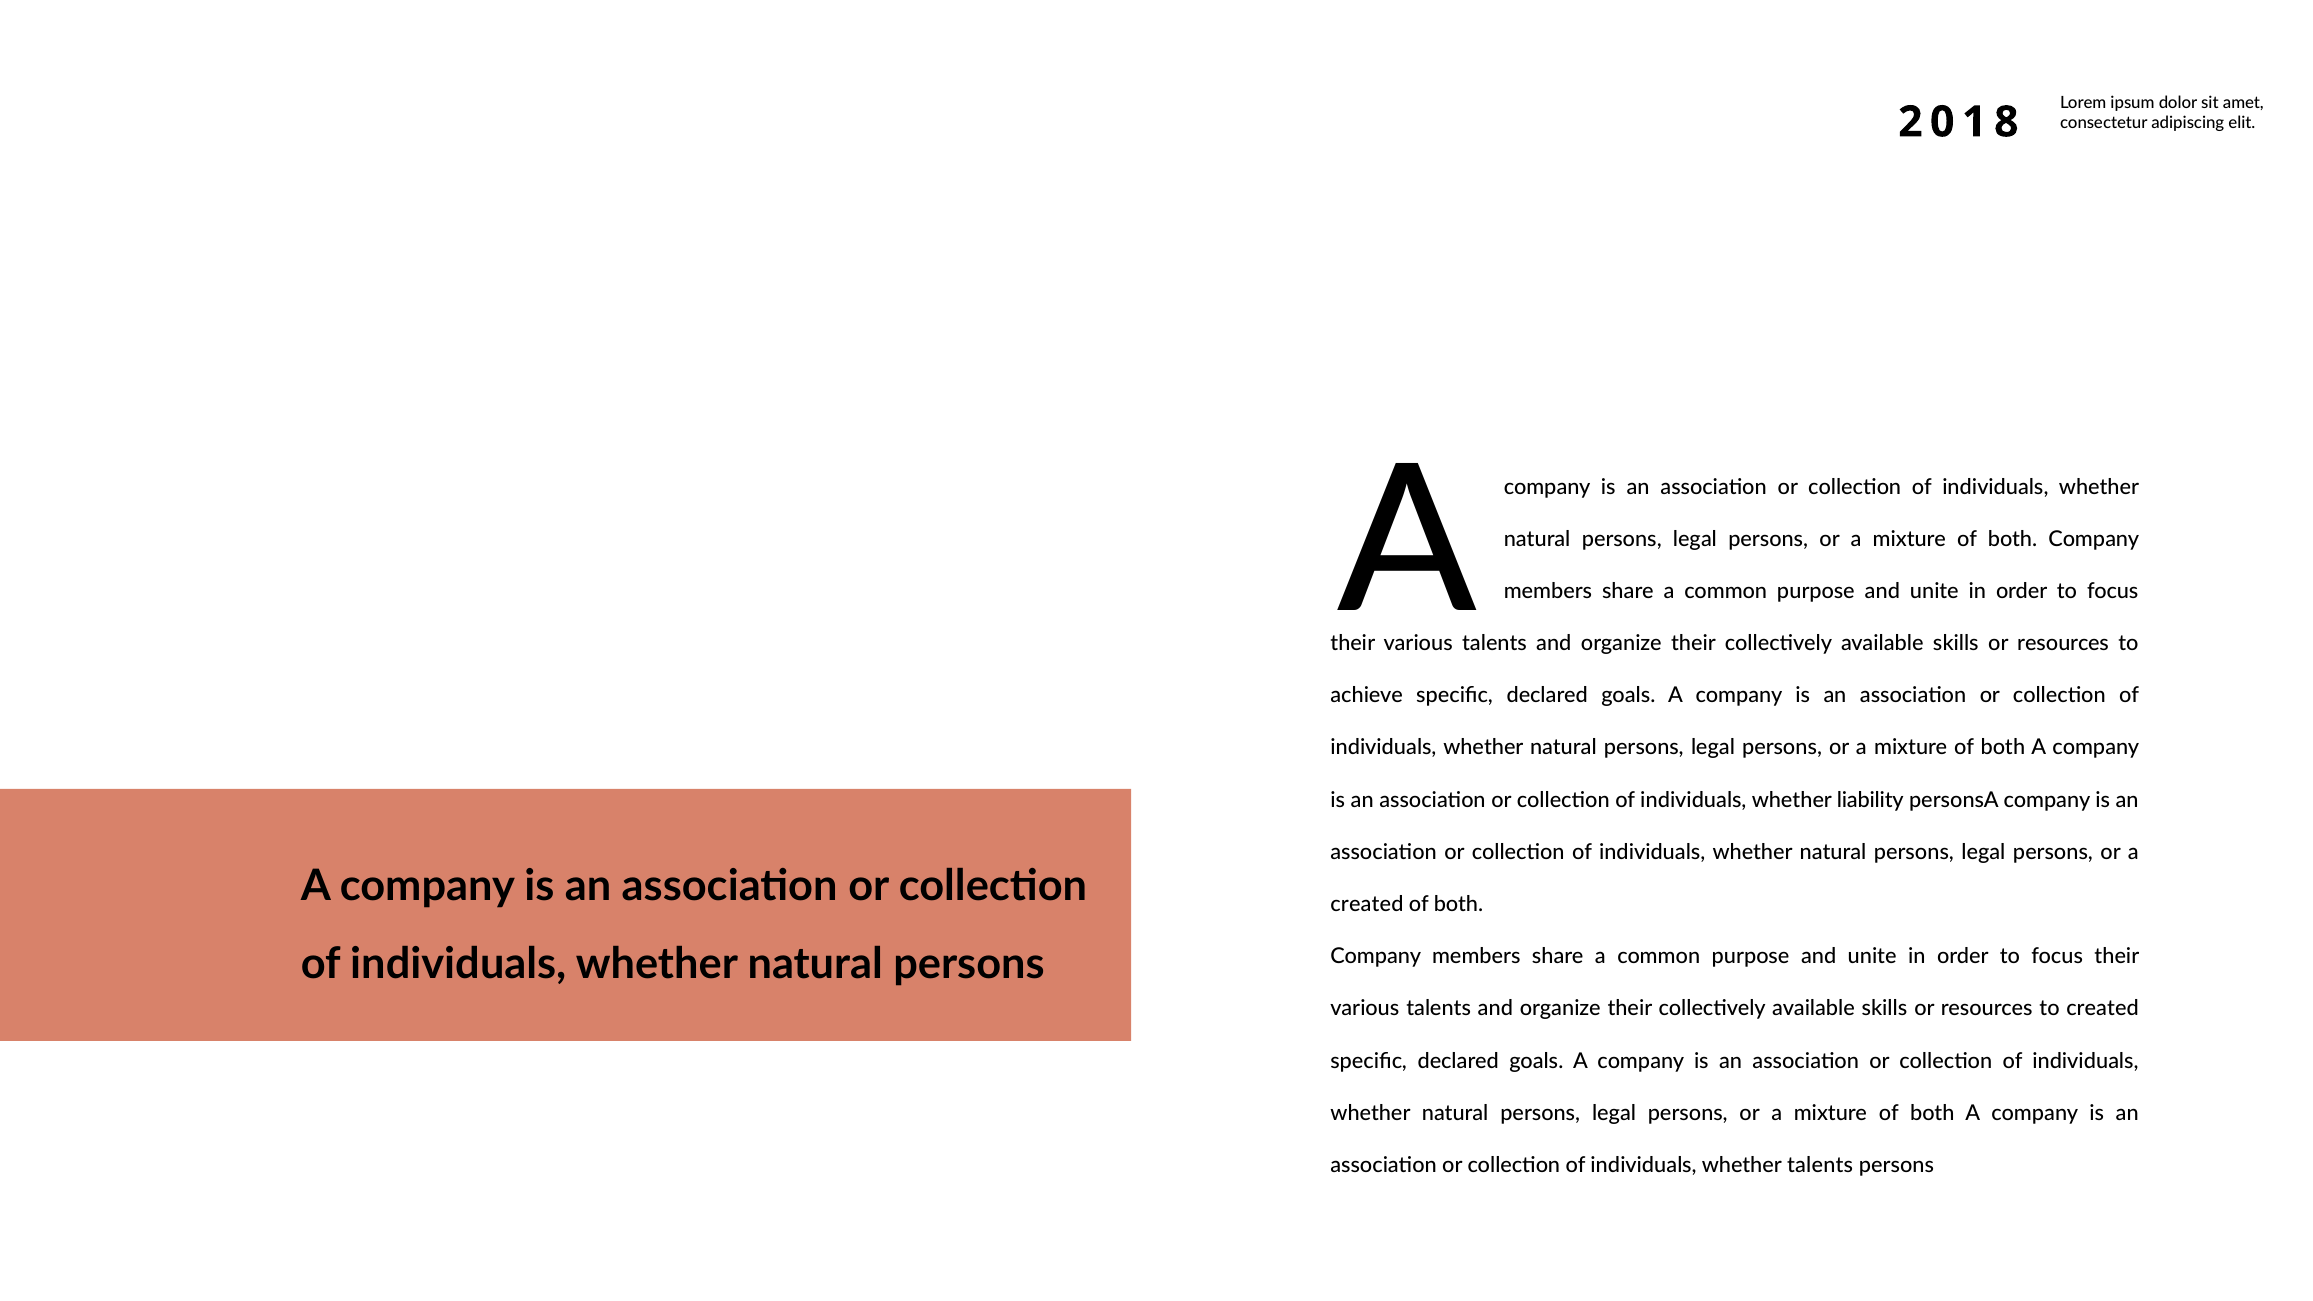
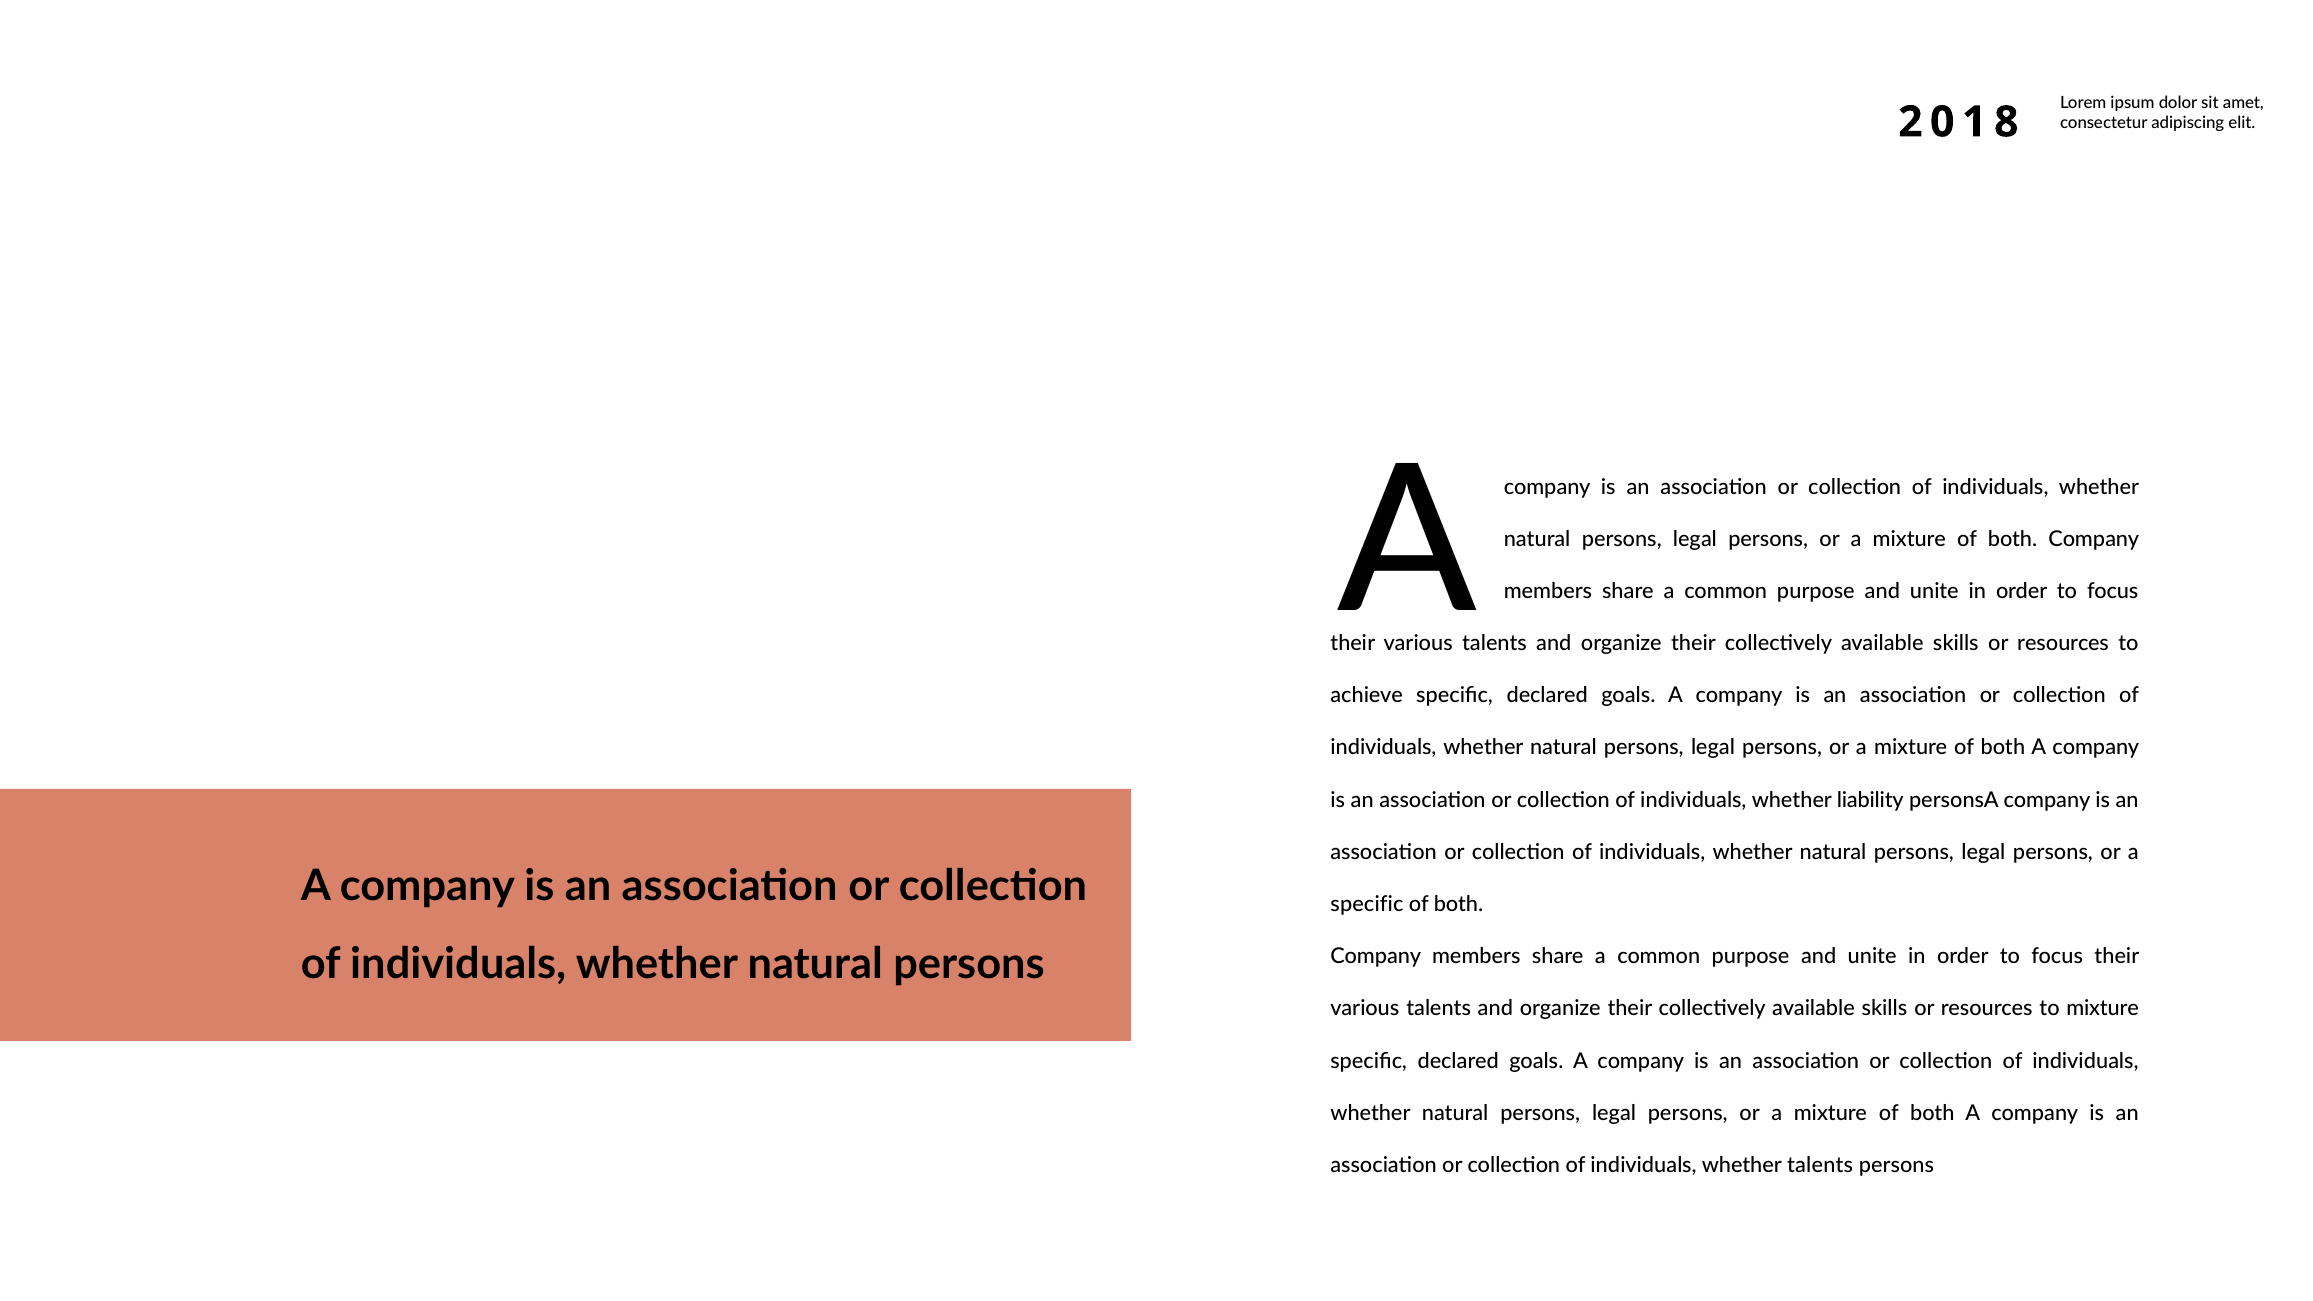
created at (1367, 904): created -> specific
to created: created -> mixture
